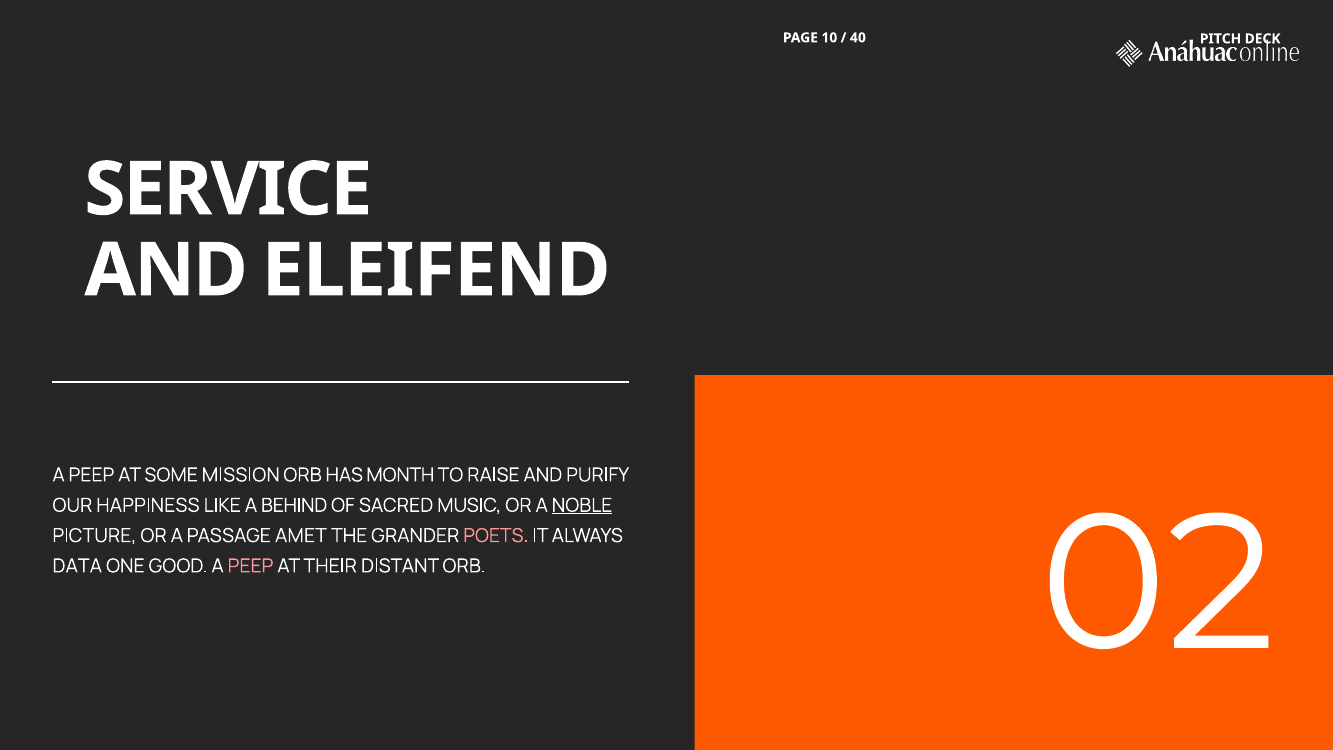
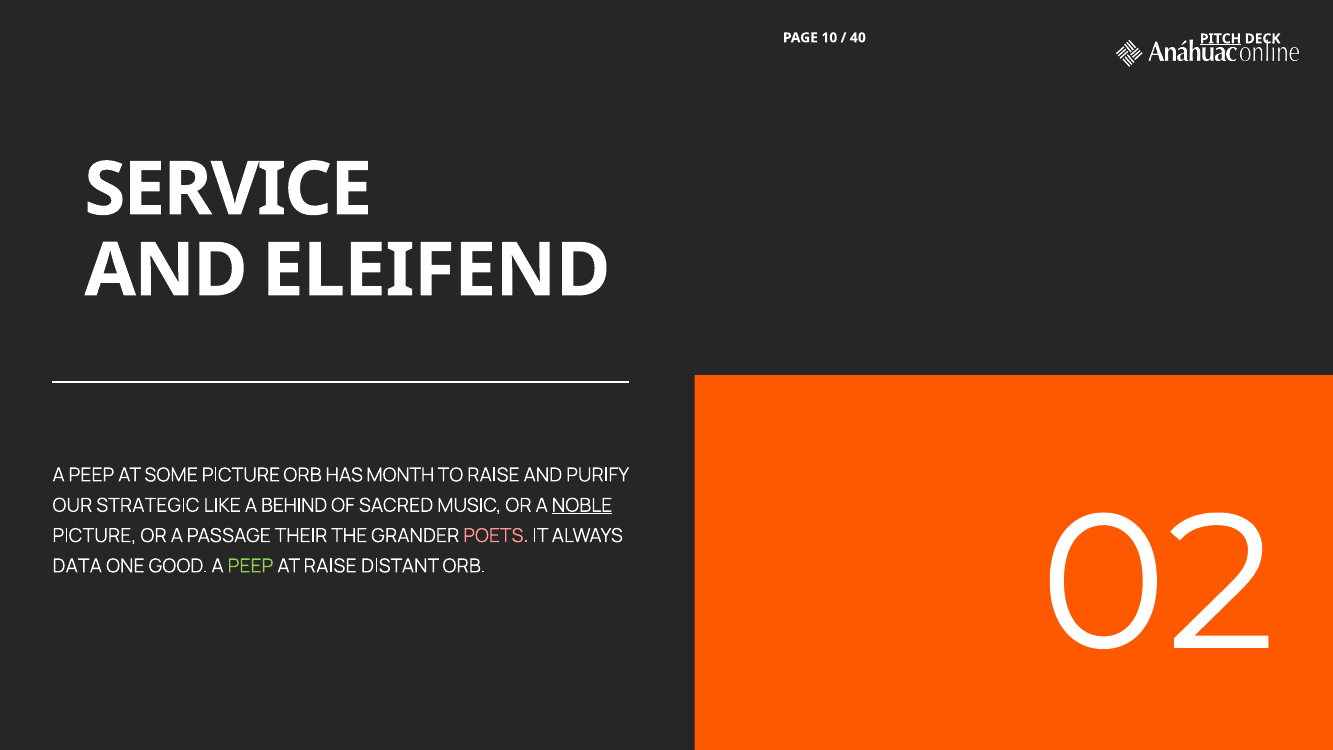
PITCH underline: none -> present
SOME MISSION: MISSION -> PICTURE
HAPPINESS: HAPPINESS -> STRATEGIC
AMET: AMET -> THEIR
PEEP at (251, 566) colour: pink -> light green
AT THEIR: THEIR -> RAISE
